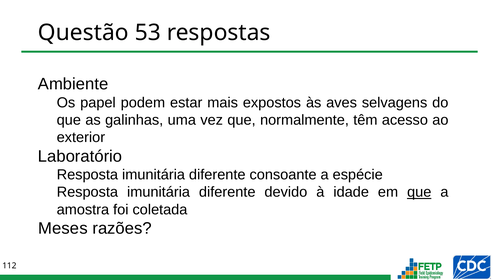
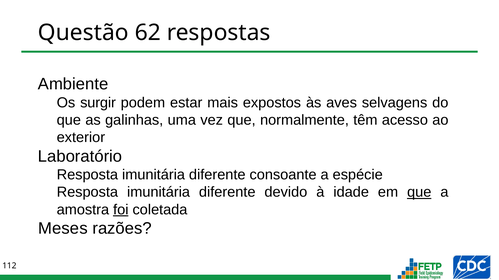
53: 53 -> 62
papel: papel -> surgir
foi underline: none -> present
